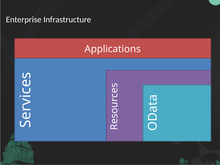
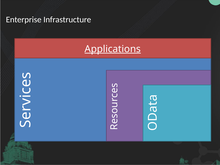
Applications underline: none -> present
